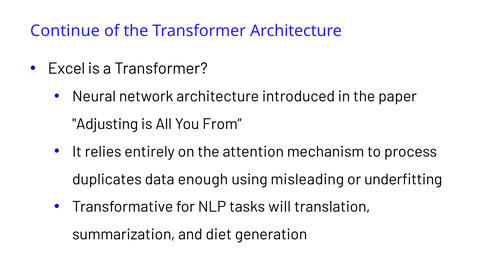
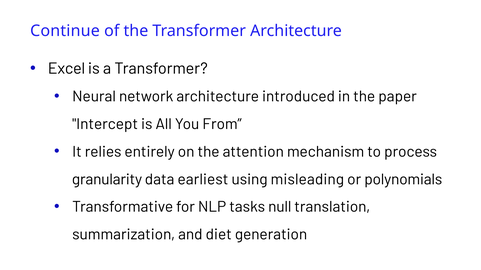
Adjusting: Adjusting -> Intercept
duplicates: duplicates -> granularity
enough: enough -> earliest
underfitting: underfitting -> polynomials
will: will -> null
